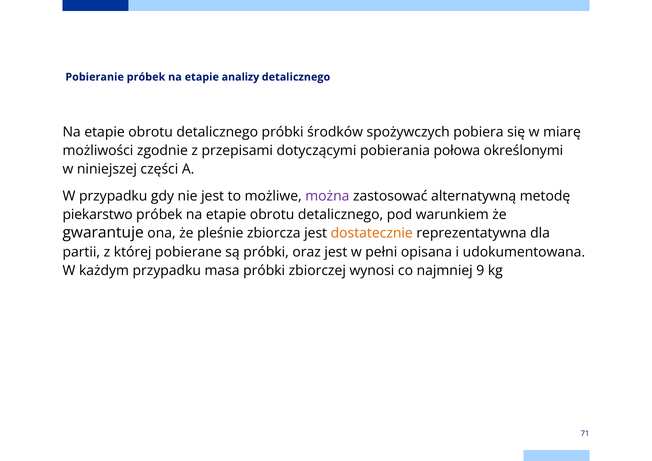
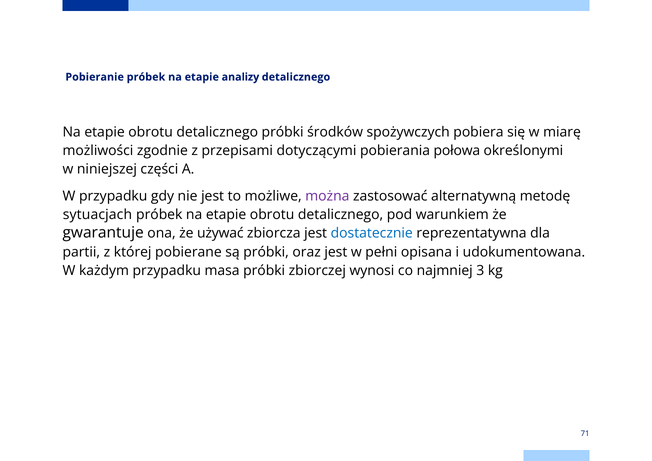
piekarstwo: piekarstwo -> sytuacjach
pleśnie: pleśnie -> używać
dostatecznie colour: orange -> blue
9: 9 -> 3
